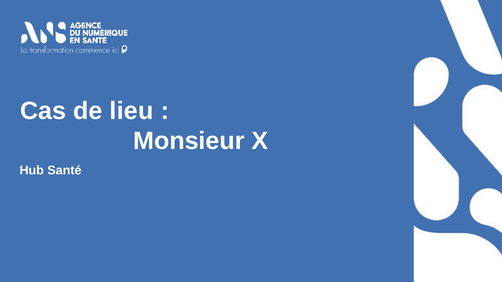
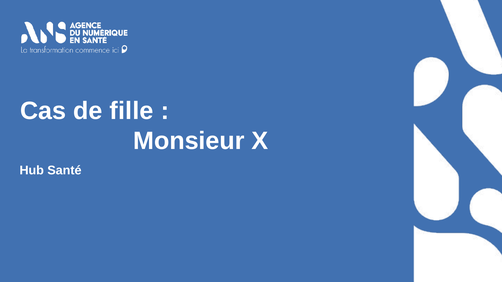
lieu: lieu -> fille
